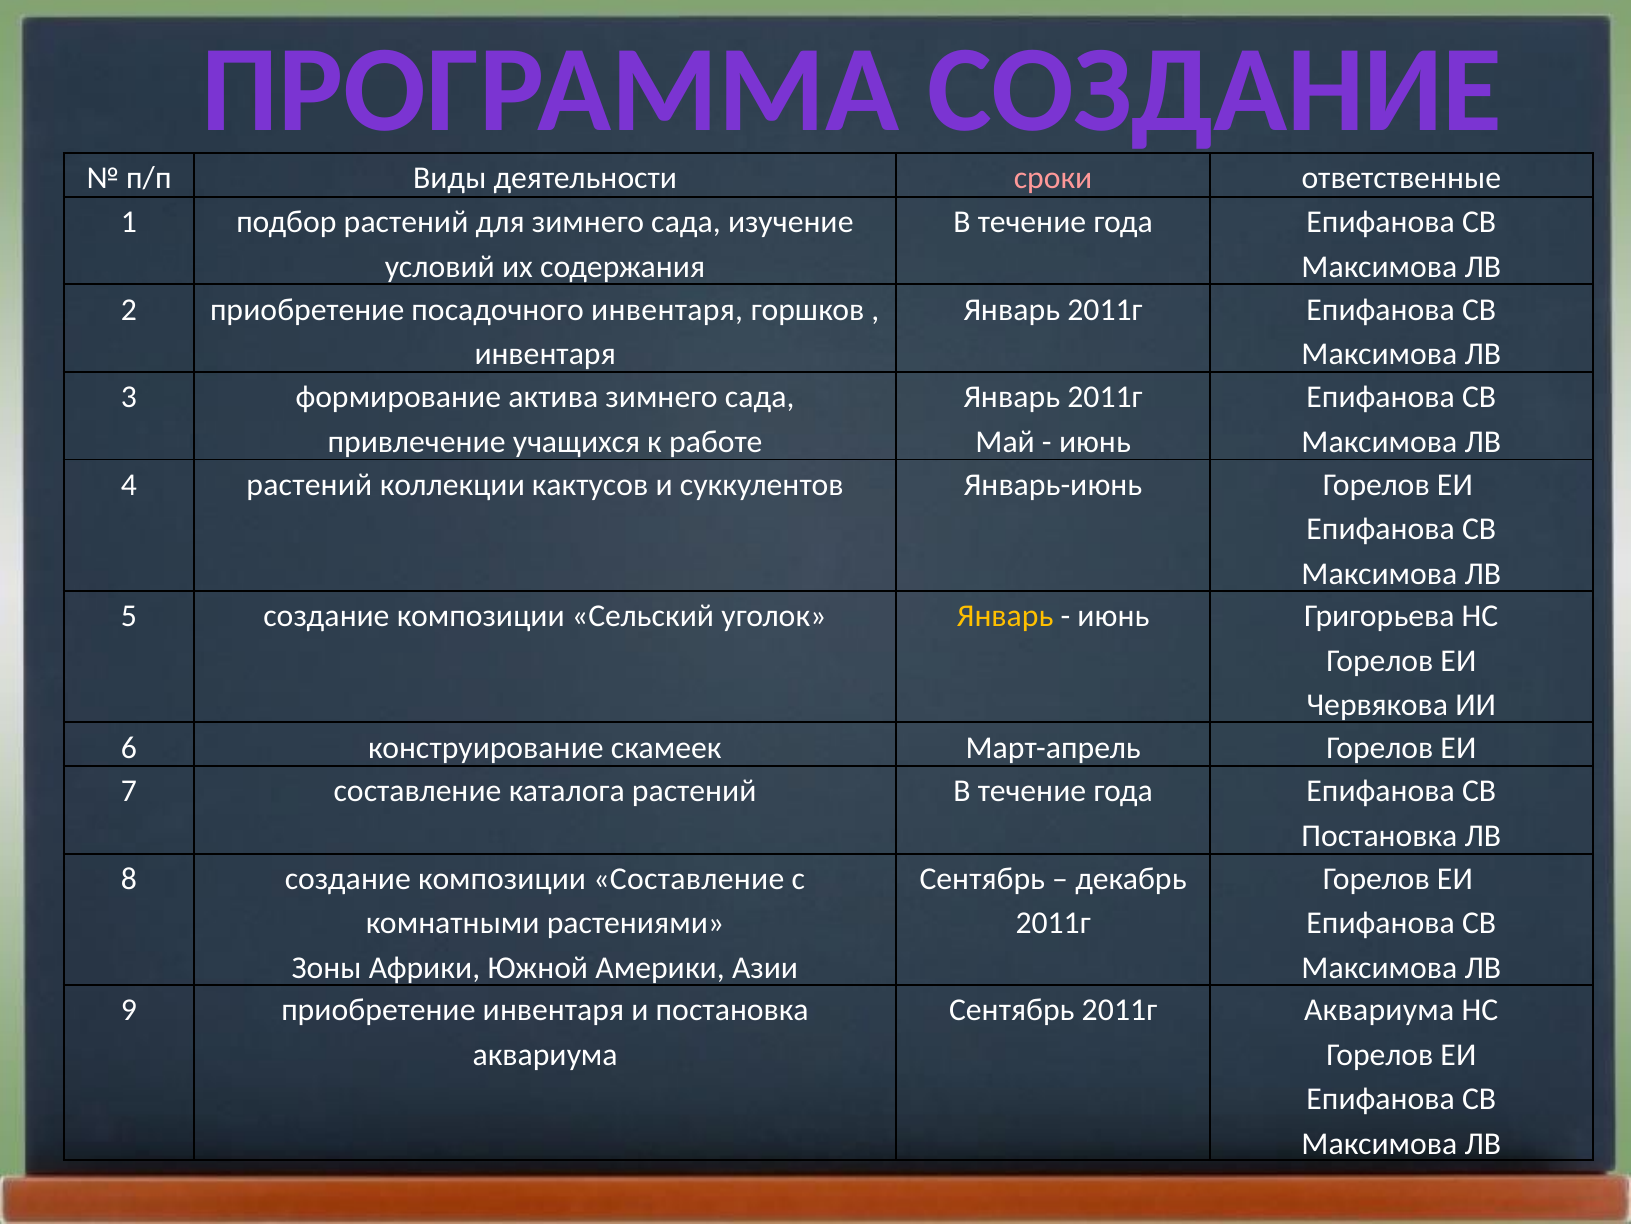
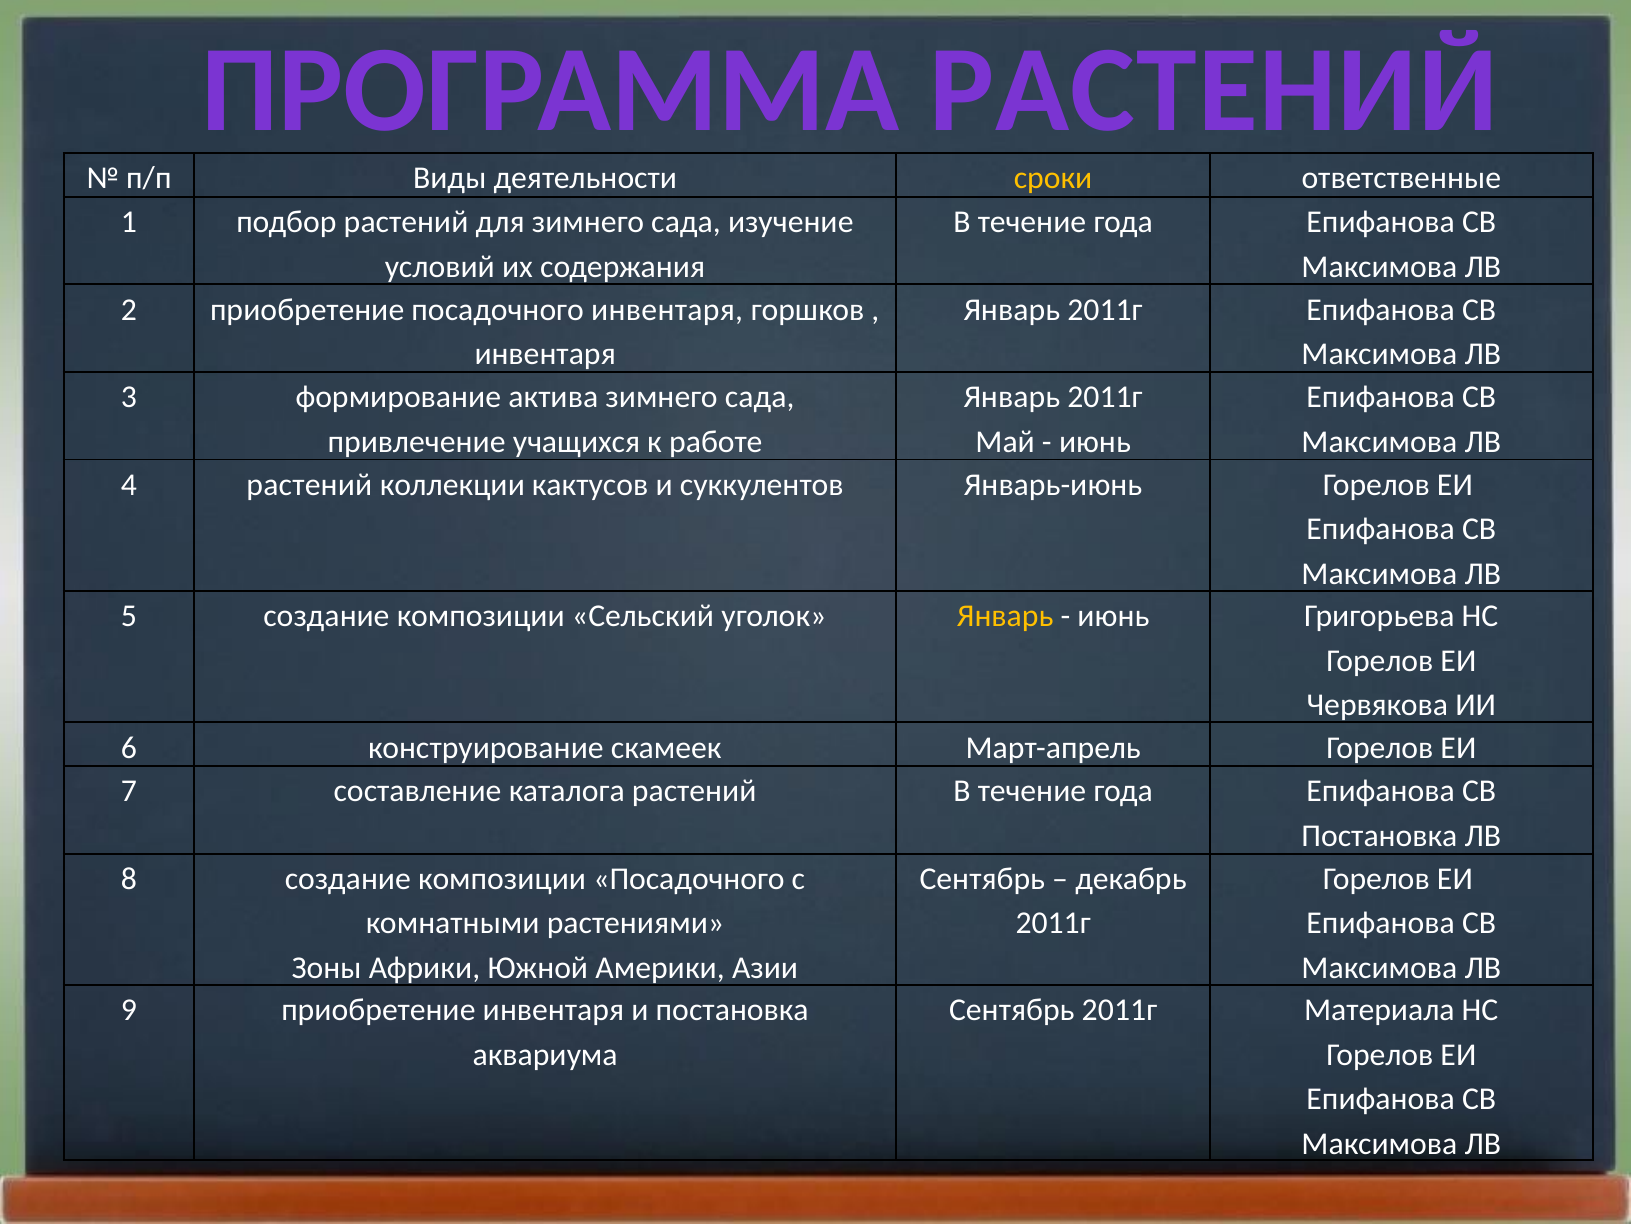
ПРОГРАММА СОЗДАНИЕ: СОЗДАНИЕ -> РАСТЕНИЙ
сроки colour: pink -> yellow
композиции Составление: Составление -> Посадочного
2011г Аквариума: Аквариума -> Материала
